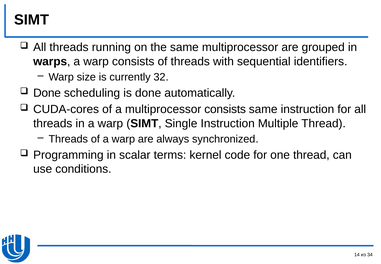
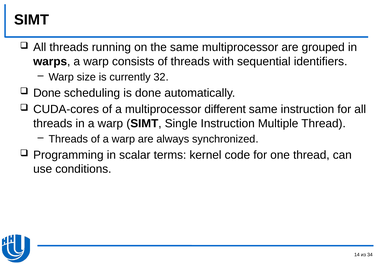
multiprocessor consists: consists -> different
